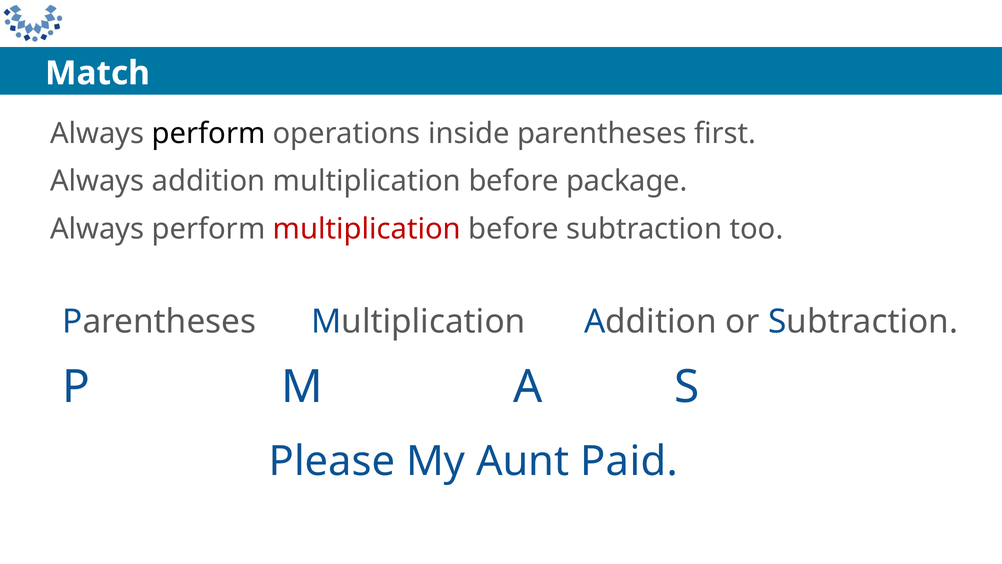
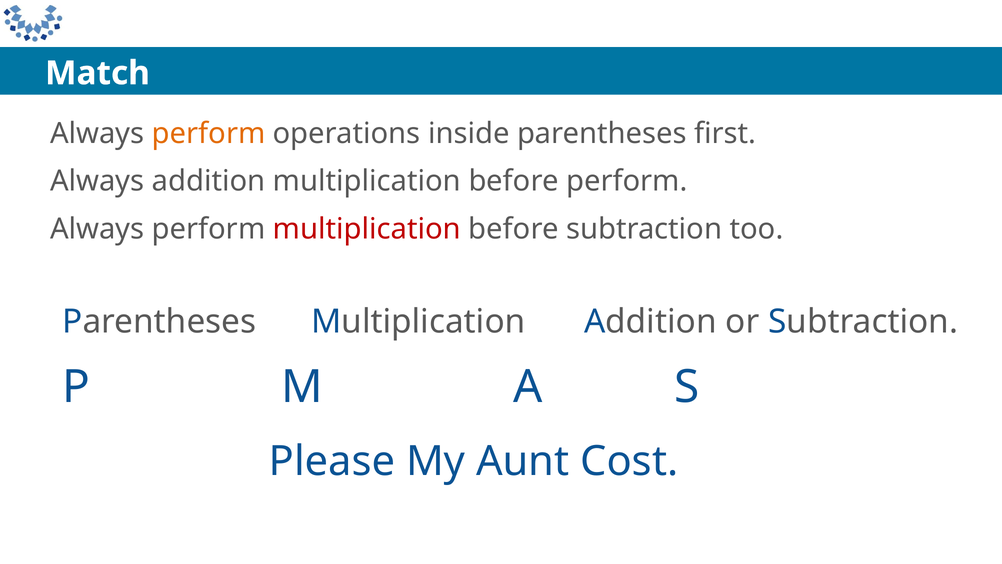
perform at (209, 134) colour: black -> orange
before package: package -> perform
Paid: Paid -> Cost
